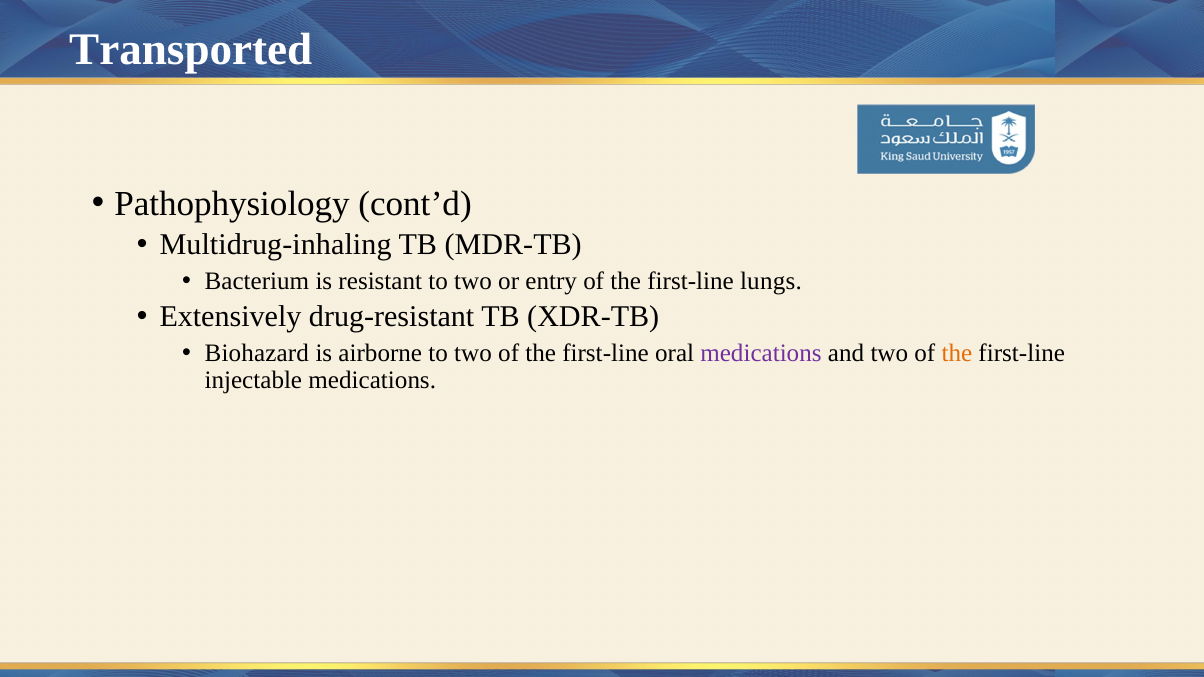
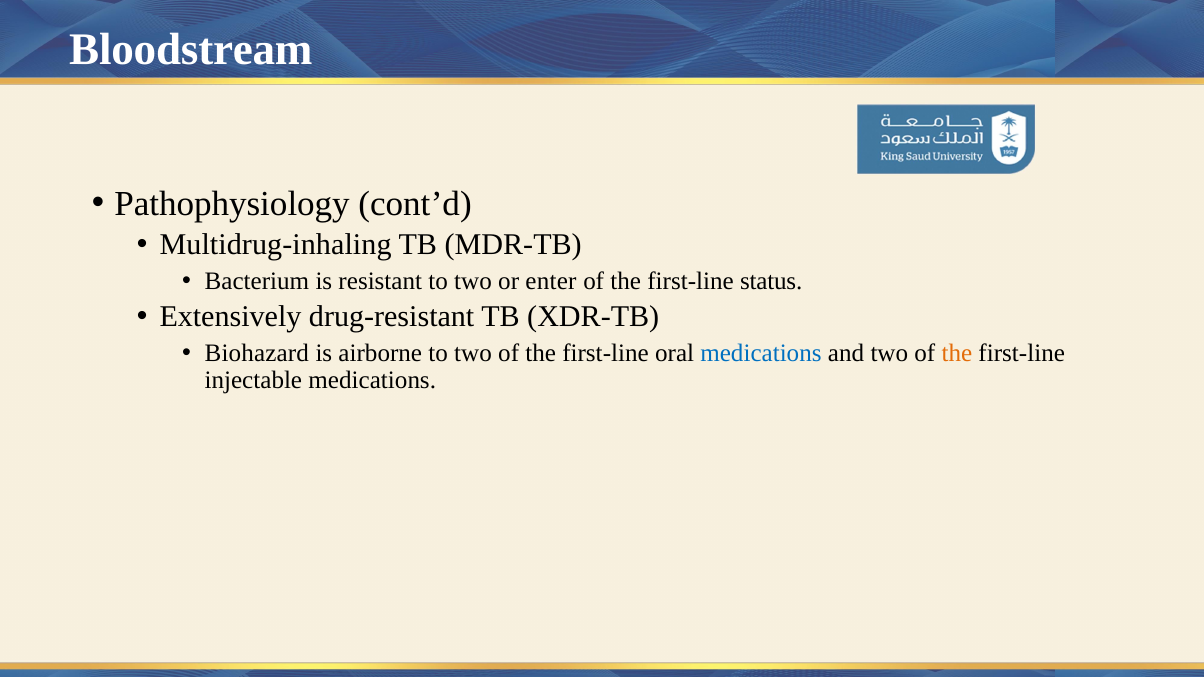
Transported: Transported -> Bloodstream
entry: entry -> enter
lungs: lungs -> status
medications at (761, 353) colour: purple -> blue
